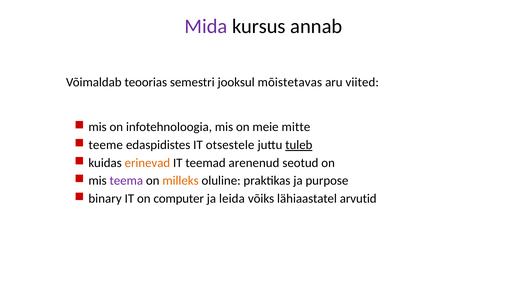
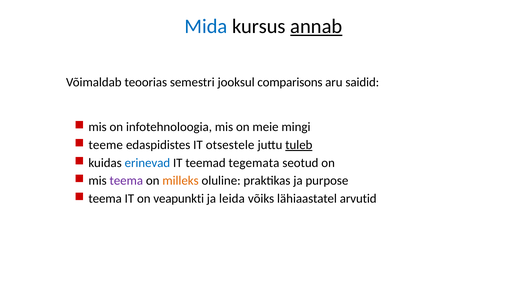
Mida colour: purple -> blue
annab underline: none -> present
mõistetavas: mõistetavas -> comparisons
viited: viited -> saidid
mitte: mitte -> mingi
erinevad colour: orange -> blue
arenenud: arenenud -> tegemata
binary at (105, 199): binary -> teema
computer: computer -> veapunkti
